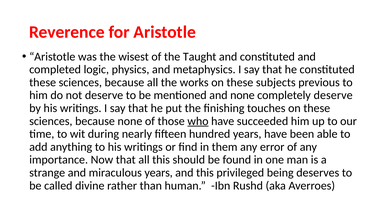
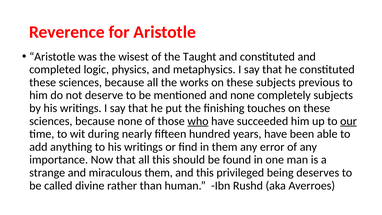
completely deserve: deserve -> subjects
our underline: none -> present
miraculous years: years -> them
